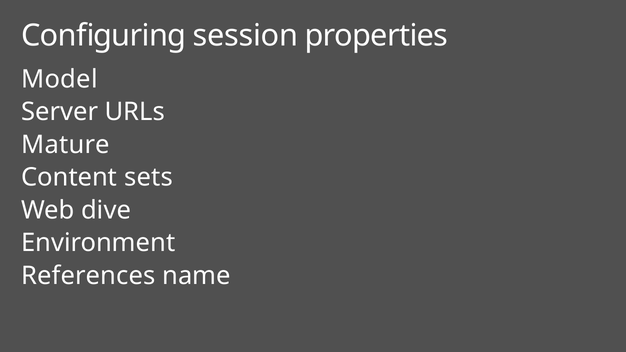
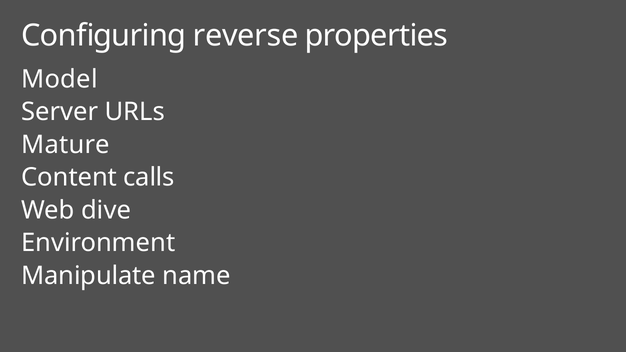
session: session -> reverse
sets: sets -> calls
References: References -> Manipulate
